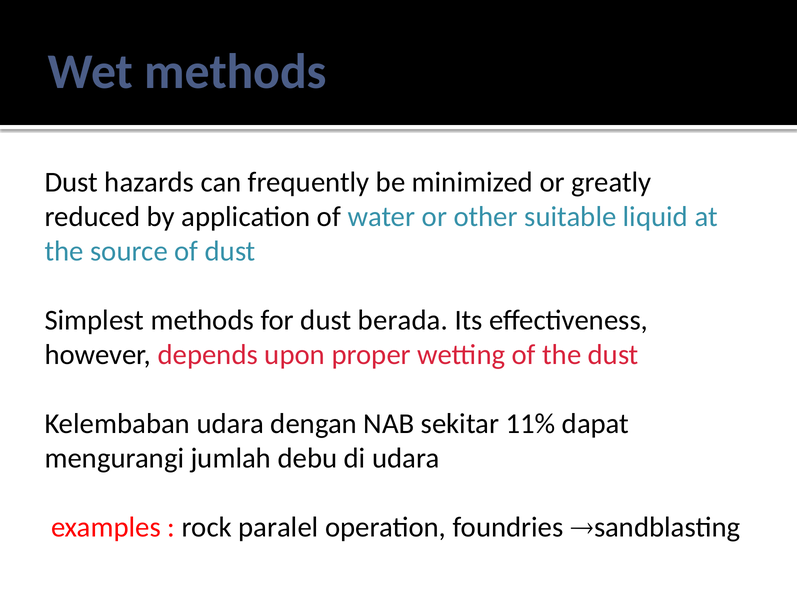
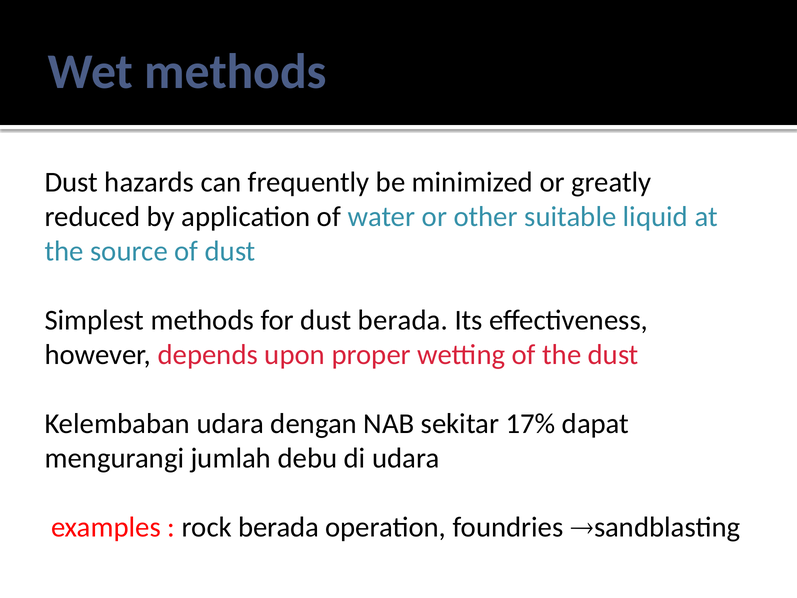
11%: 11% -> 17%
rock paralel: paralel -> berada
